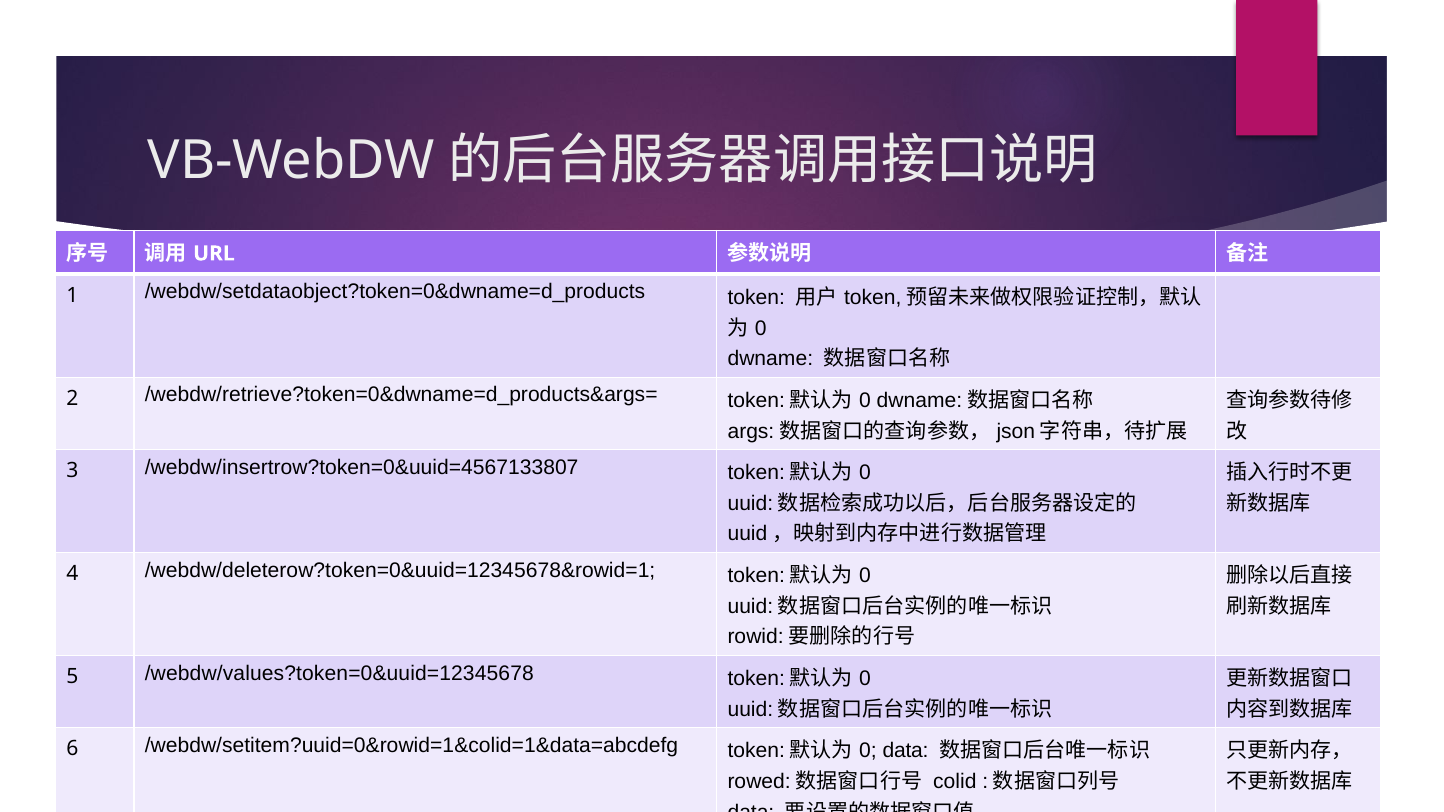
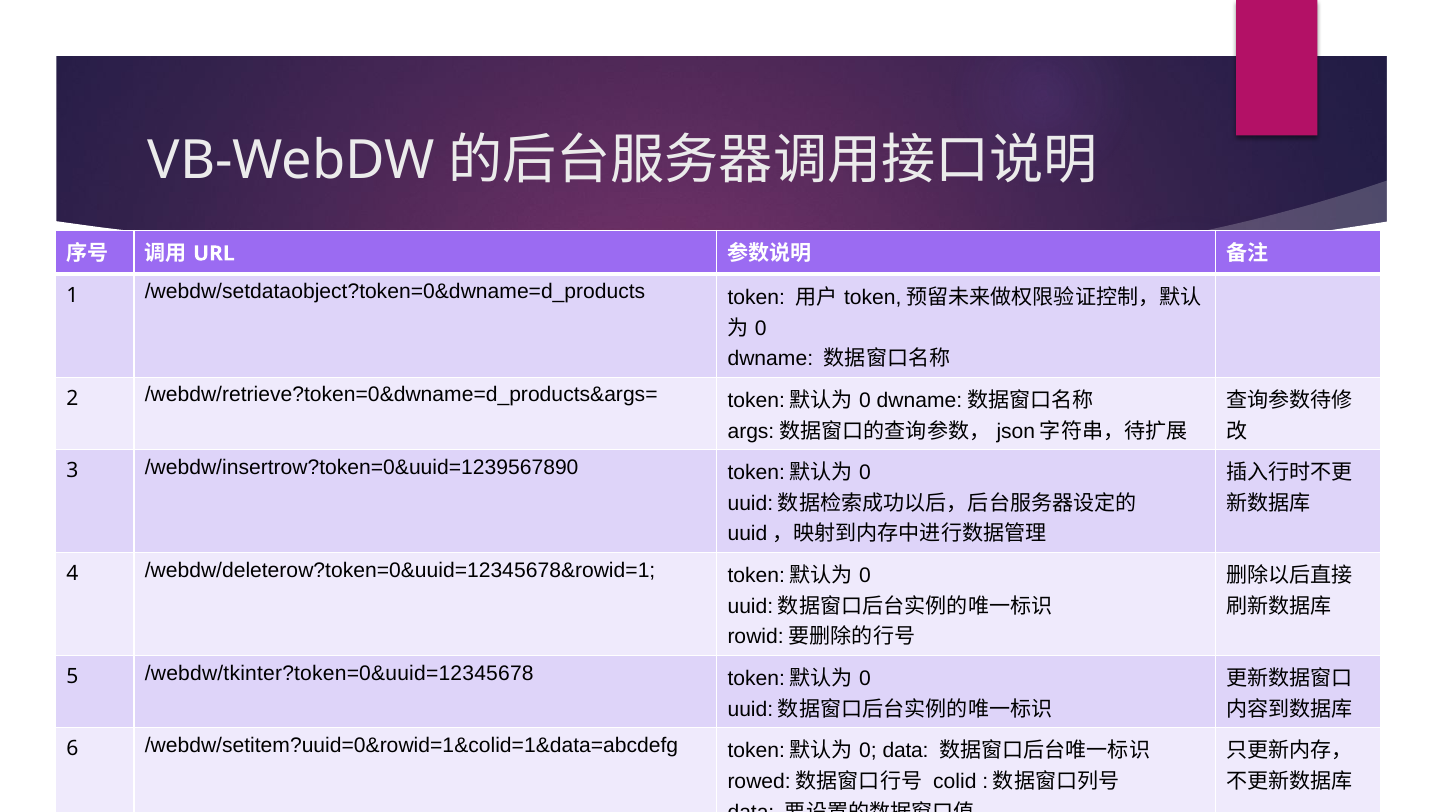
/webdw/insertrow?token=0&uuid=4567133807: /webdw/insertrow?token=0&uuid=4567133807 -> /webdw/insertrow?token=0&uuid=1239567890
/webdw/values?token=0&uuid=12345678: /webdw/values?token=0&uuid=12345678 -> /webdw/tkinter?token=0&uuid=12345678
